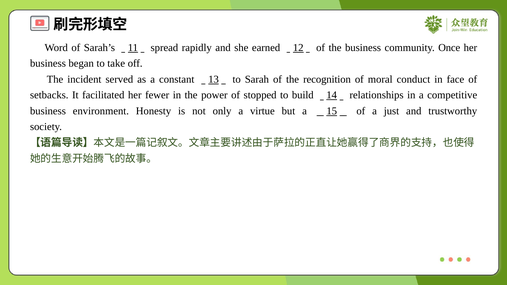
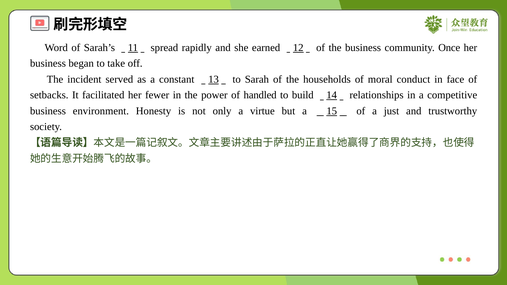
recognition: recognition -> households
stopped: stopped -> handled
